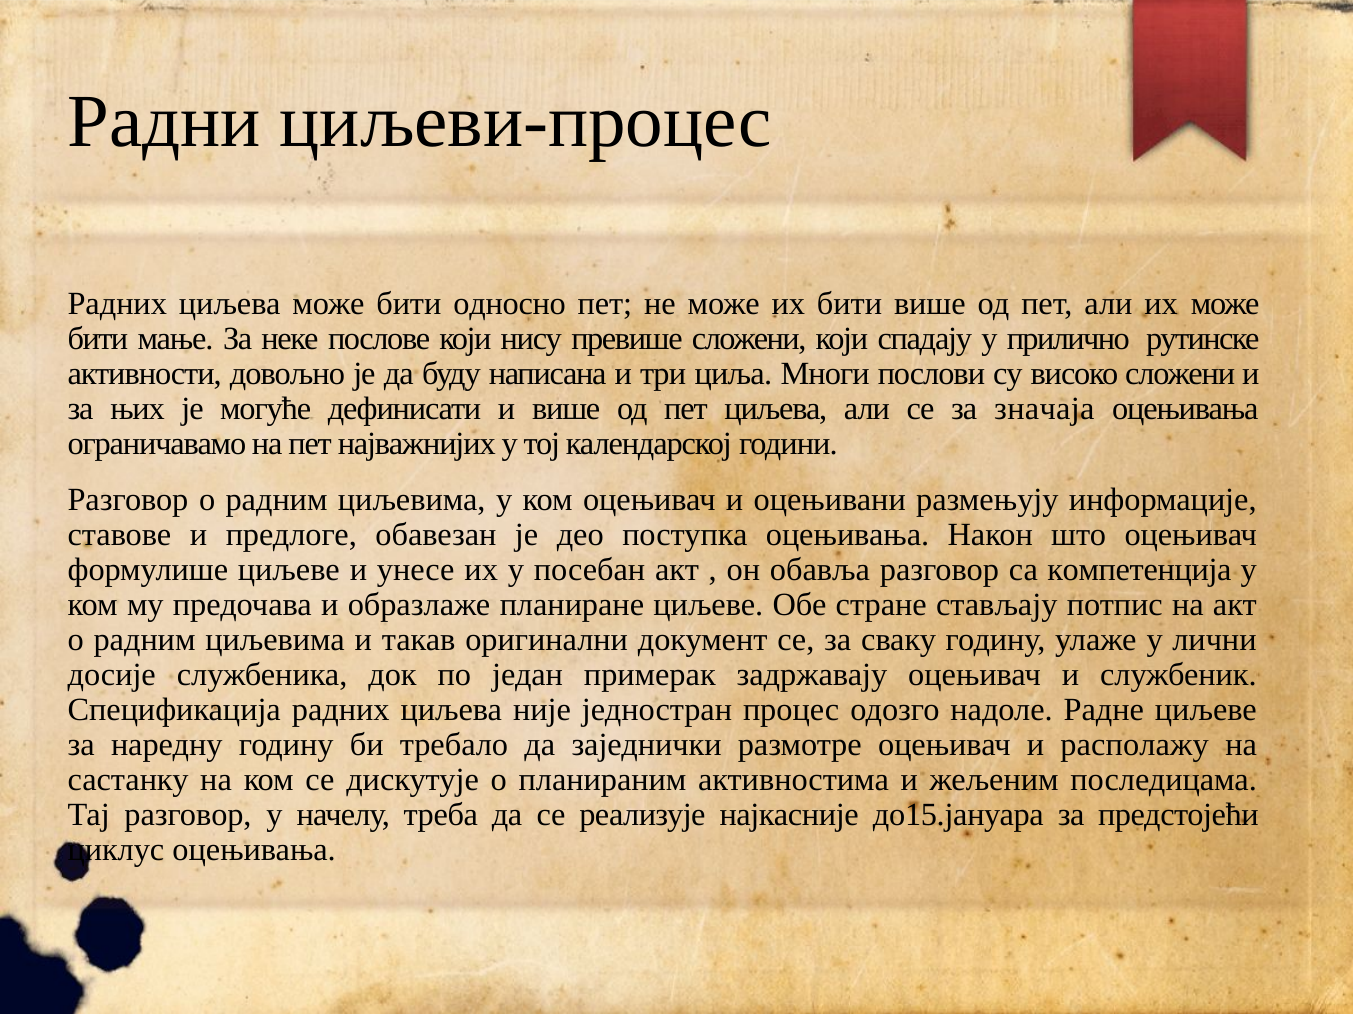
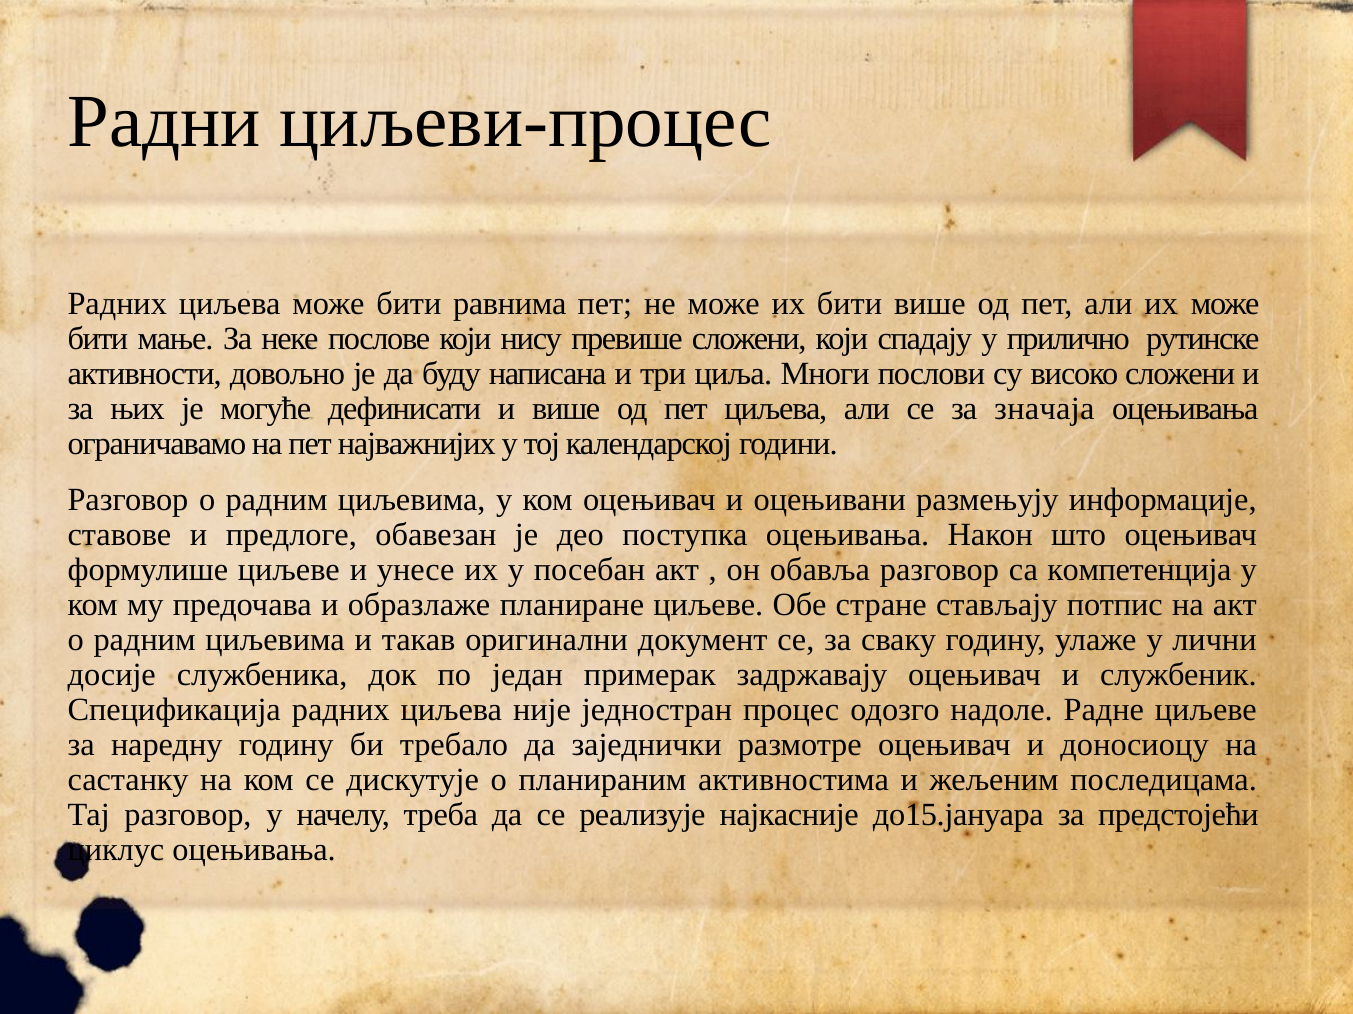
односно: односно -> равнима
располажу: располажу -> доносиоцу
